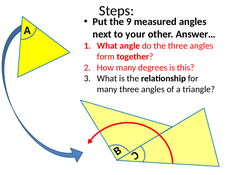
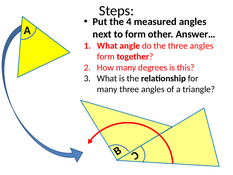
9: 9 -> 4
to your: your -> form
